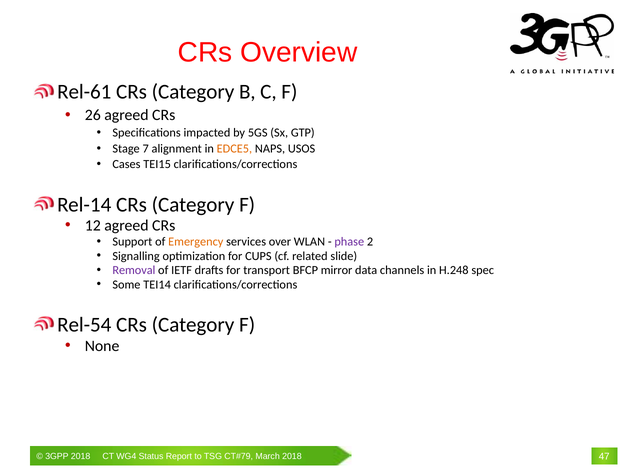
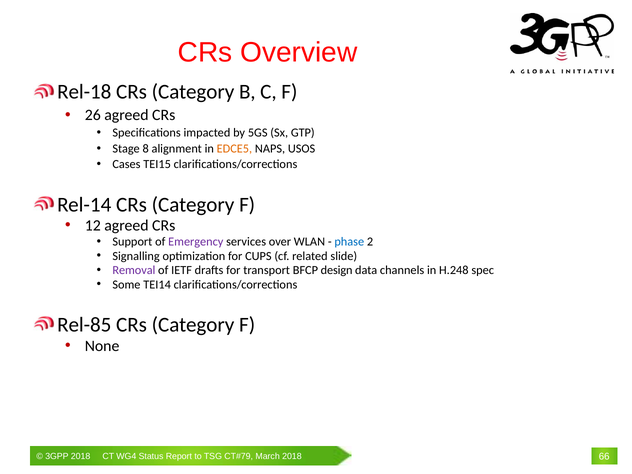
Rel-61: Rel-61 -> Rel-18
7: 7 -> 8
Emergency colour: orange -> purple
phase colour: purple -> blue
mirror: mirror -> design
Rel-54: Rel-54 -> Rel-85
47: 47 -> 66
